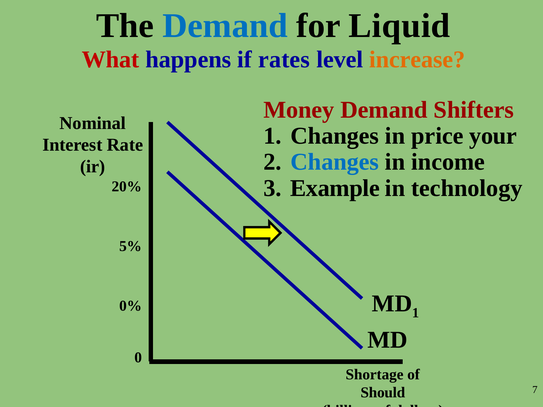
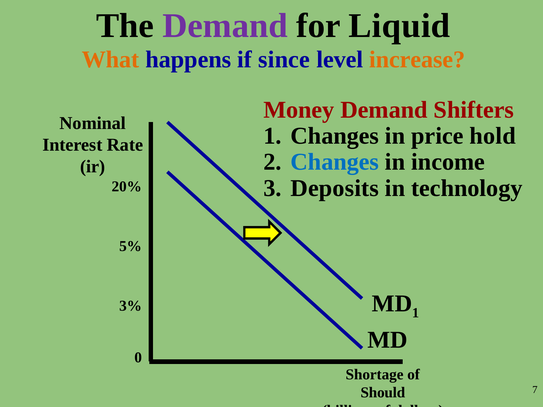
Demand at (225, 26) colour: blue -> purple
What colour: red -> orange
rates: rates -> since
your: your -> hold
Example: Example -> Deposits
0%: 0% -> 3%
